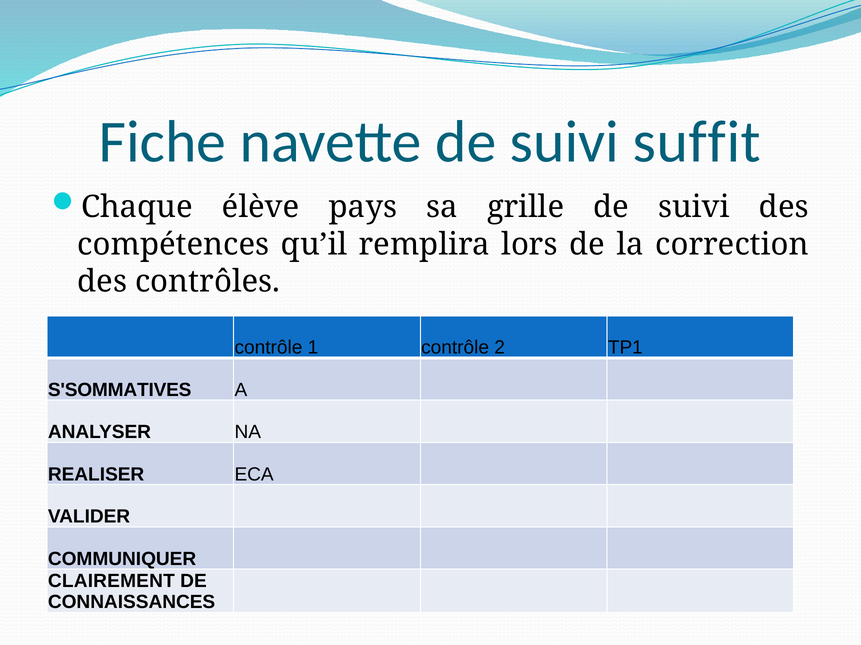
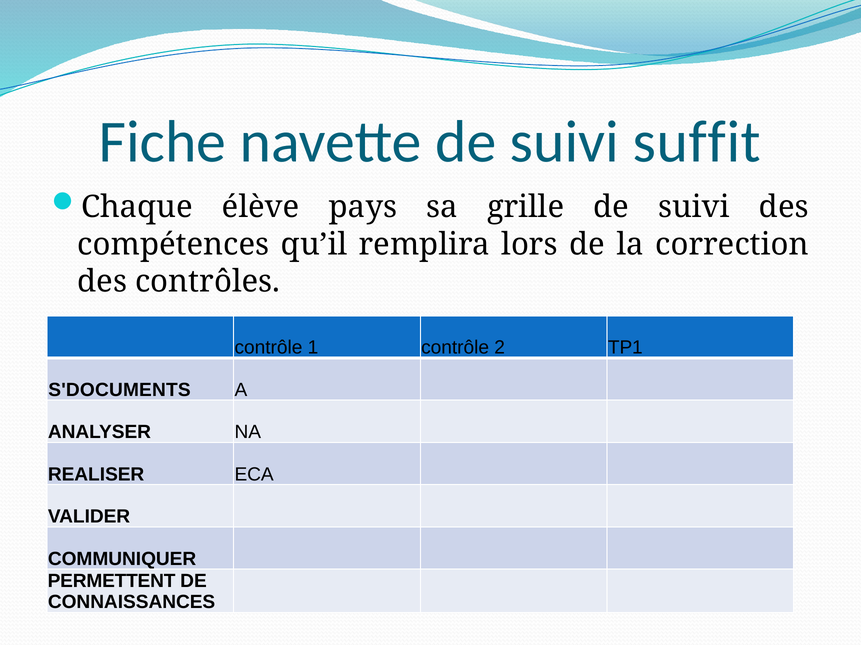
S'SOMMATIVES: S'SOMMATIVES -> S'DOCUMENTS
CLAIREMENT: CLAIREMENT -> PERMETTENT
